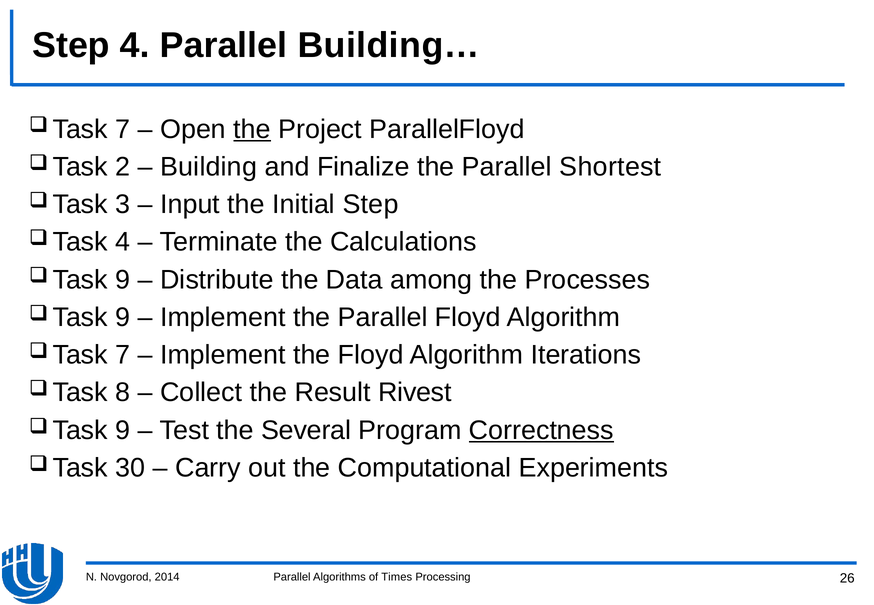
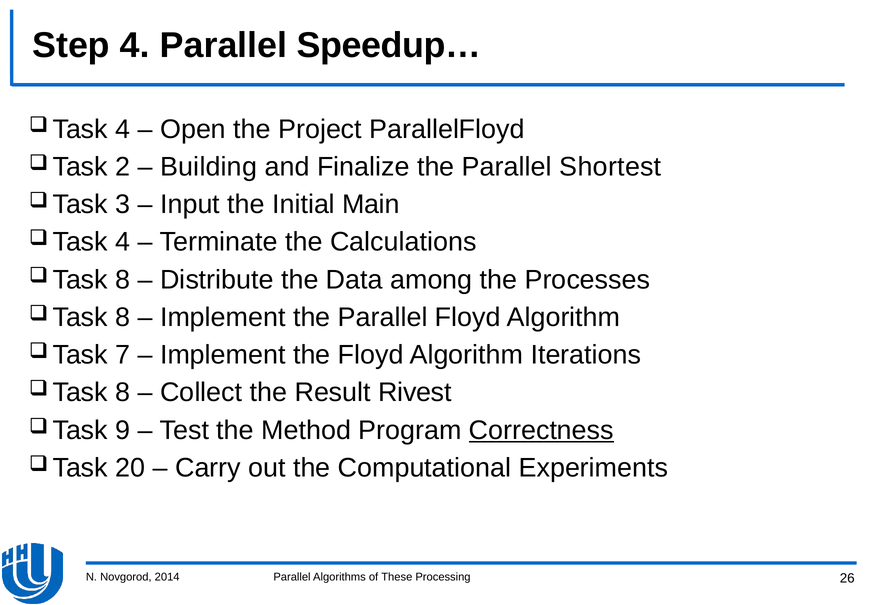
Building…: Building… -> Speedup…
7 at (123, 129): 7 -> 4
the at (252, 129) underline: present -> none
Initial Step: Step -> Main
9 at (123, 280): 9 -> 8
9 at (123, 317): 9 -> 8
Several: Several -> Method
30: 30 -> 20
Times: Times -> These
